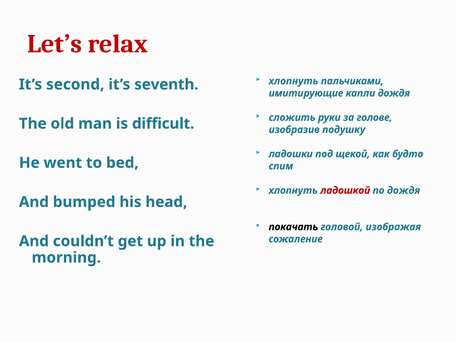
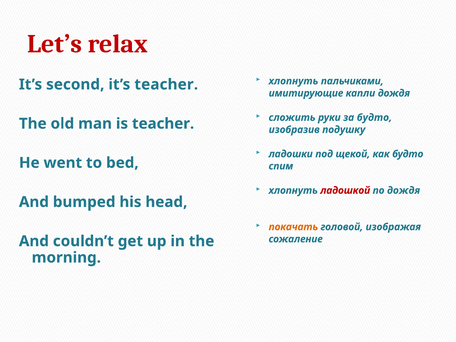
it’s seventh: seventh -> teacher
за голове: голове -> будто
is difficult: difficult -> teacher
покачать colour: black -> orange
